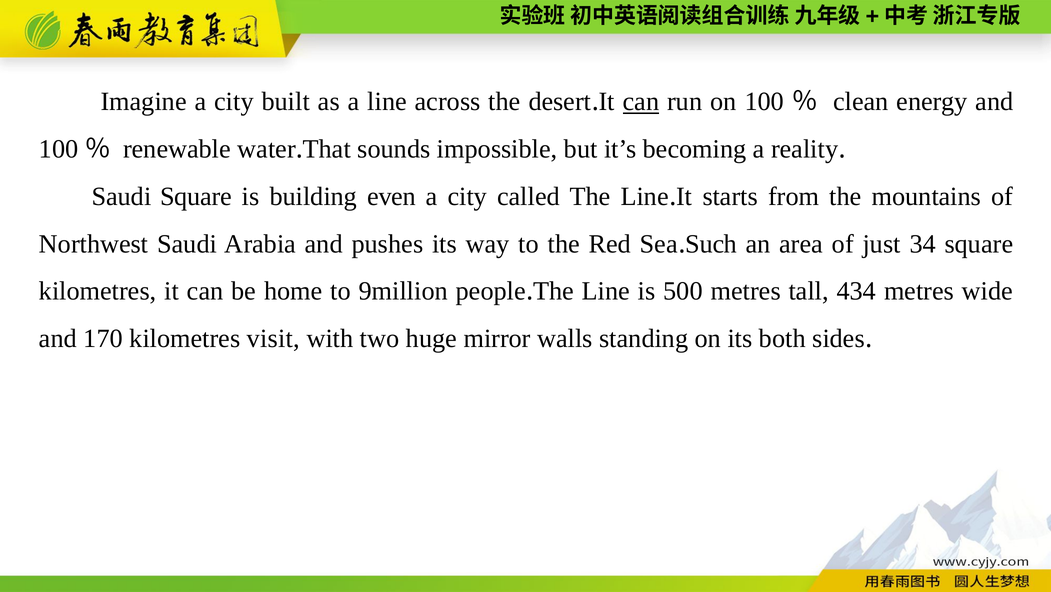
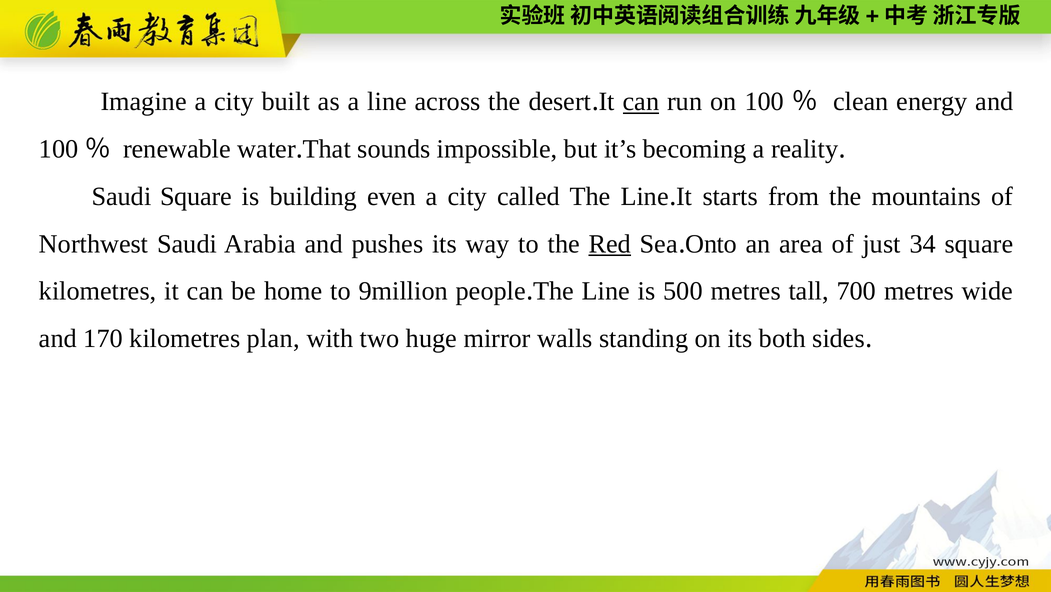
Red underline: none -> present
Such: Such -> Onto
434: 434 -> 700
visit: visit -> plan
